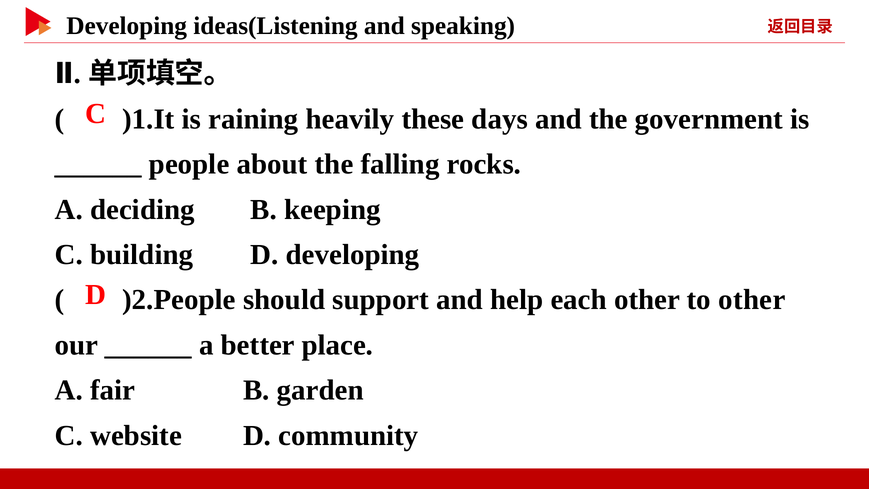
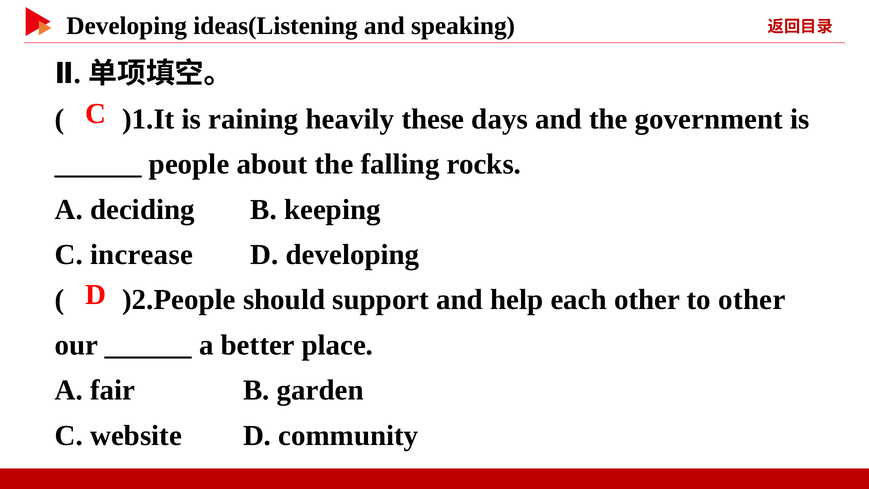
building: building -> increase
